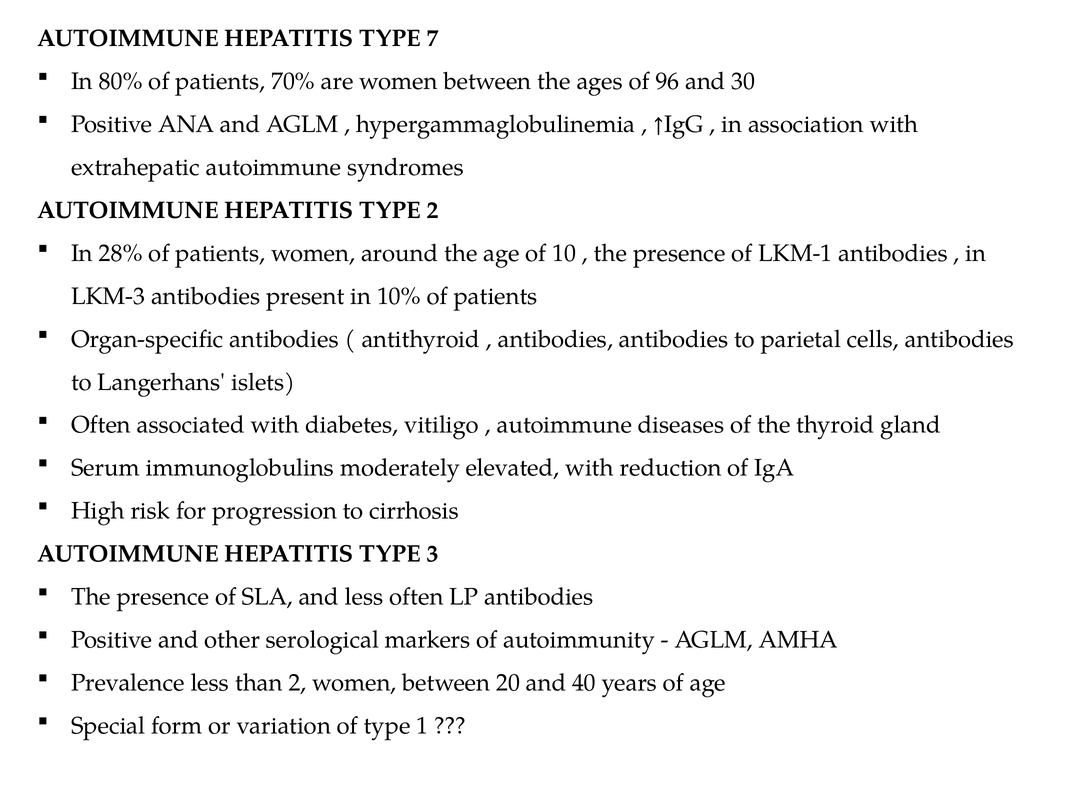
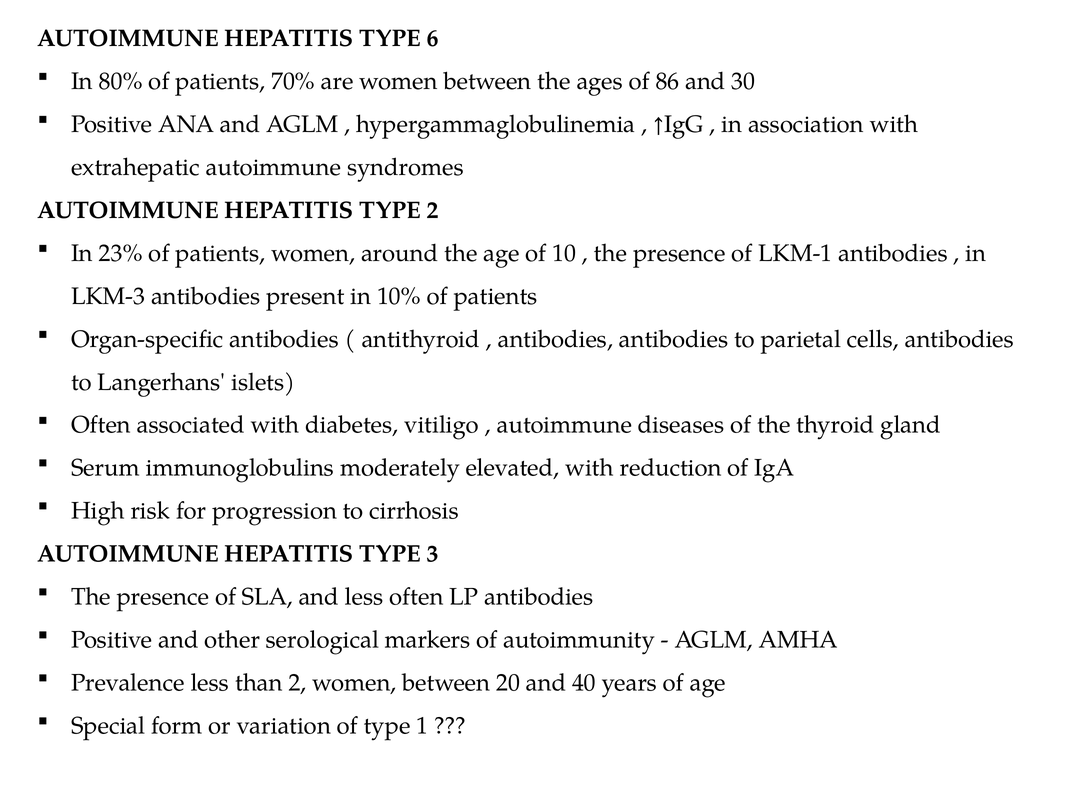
7: 7 -> 6
96: 96 -> 86
28%: 28% -> 23%
